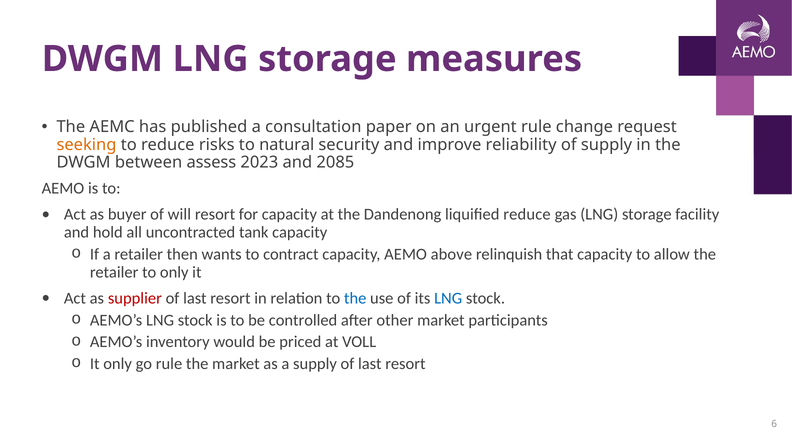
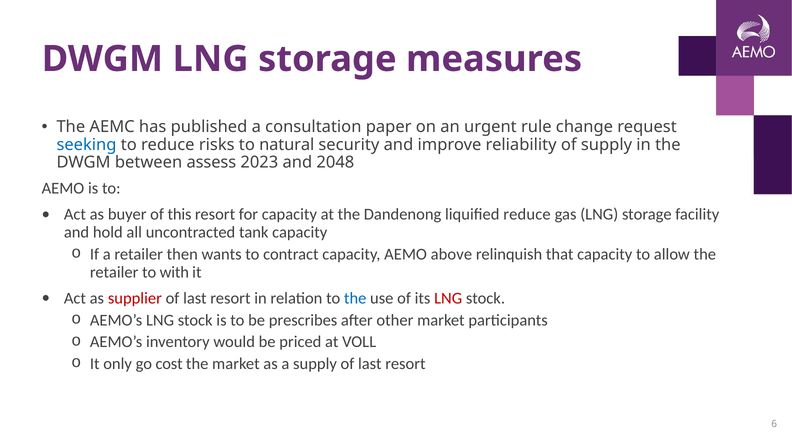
seeking colour: orange -> blue
2085: 2085 -> 2048
will: will -> this
to only: only -> with
LNG at (448, 299) colour: blue -> red
controlled: controlled -> prescribes
go rule: rule -> cost
